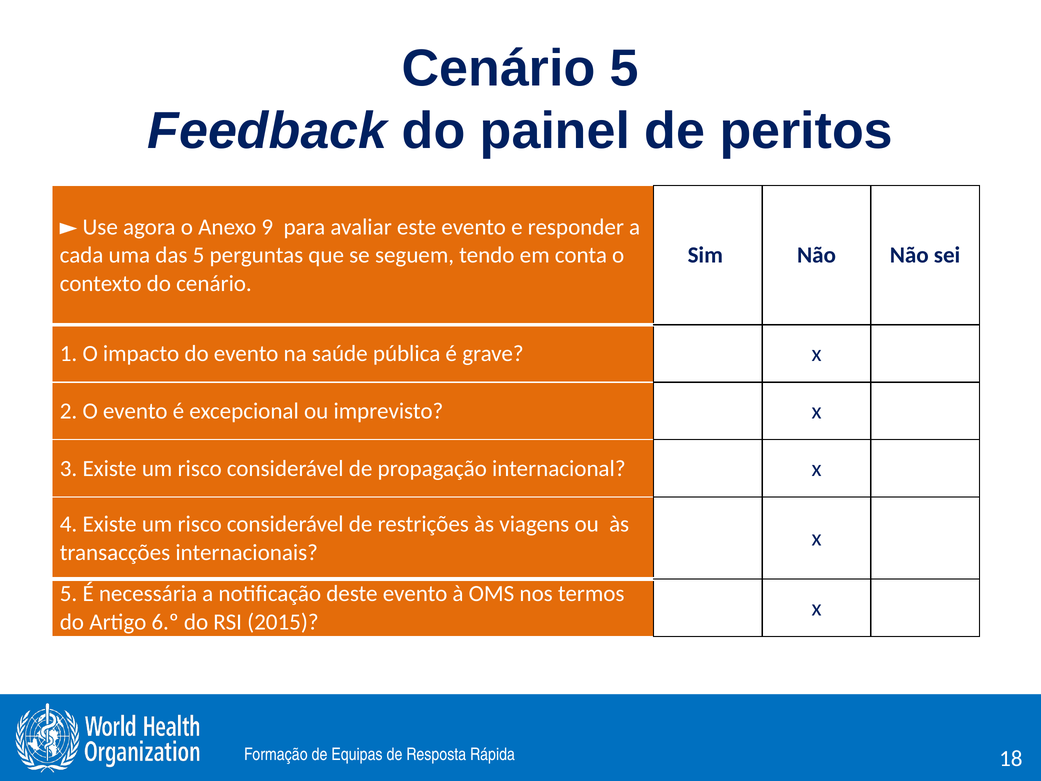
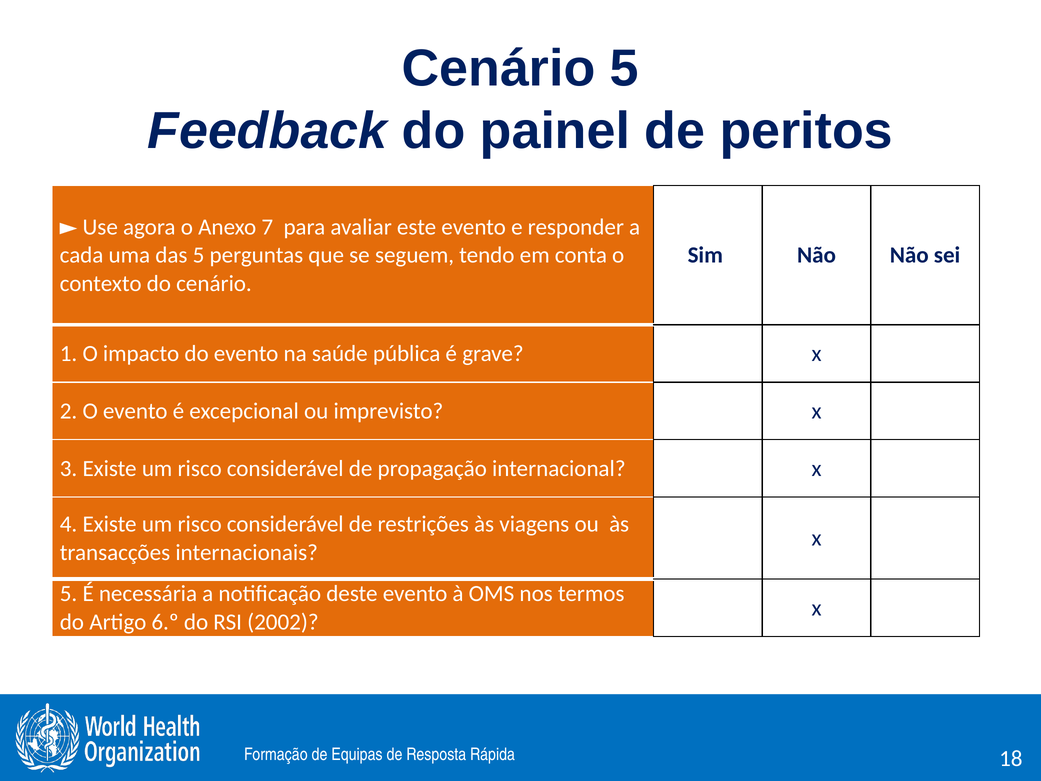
9: 9 -> 7
2015: 2015 -> 2002
